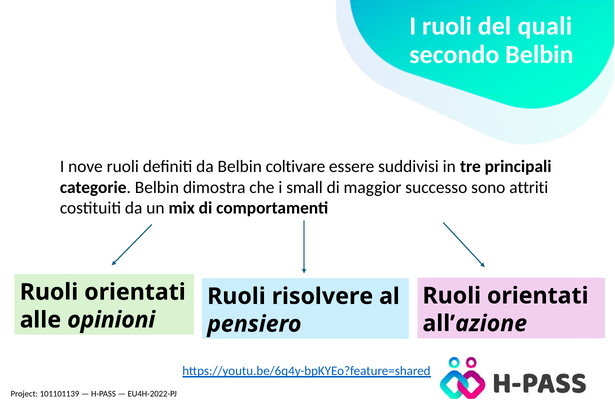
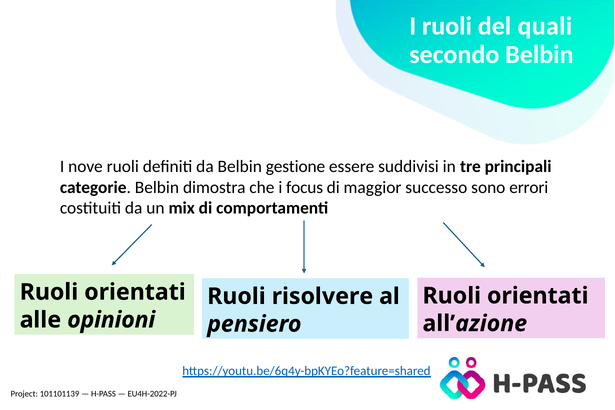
coltivare: coltivare -> gestione
small: small -> focus
attriti: attriti -> errori
